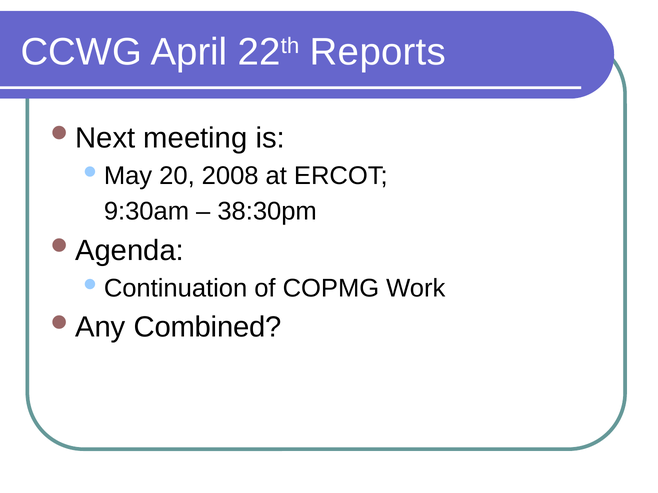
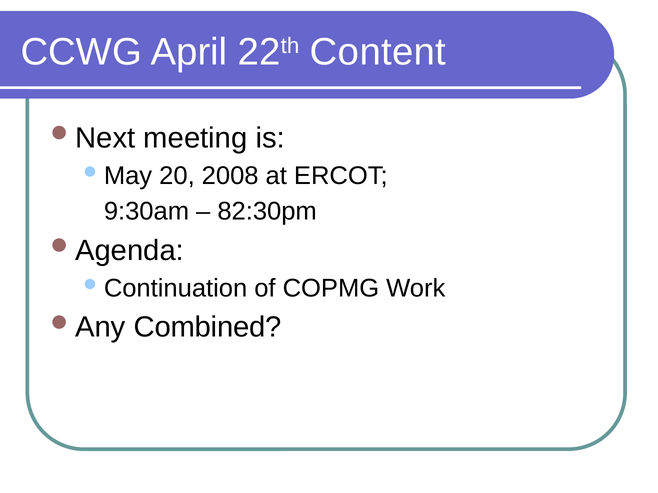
Reports: Reports -> Content
38:30pm: 38:30pm -> 82:30pm
